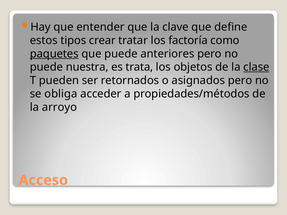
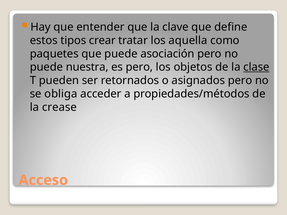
factoría: factoría -> aquella
paquetes underline: present -> none
anteriores: anteriores -> asociación
es trata: trata -> pero
arroyo: arroyo -> crease
